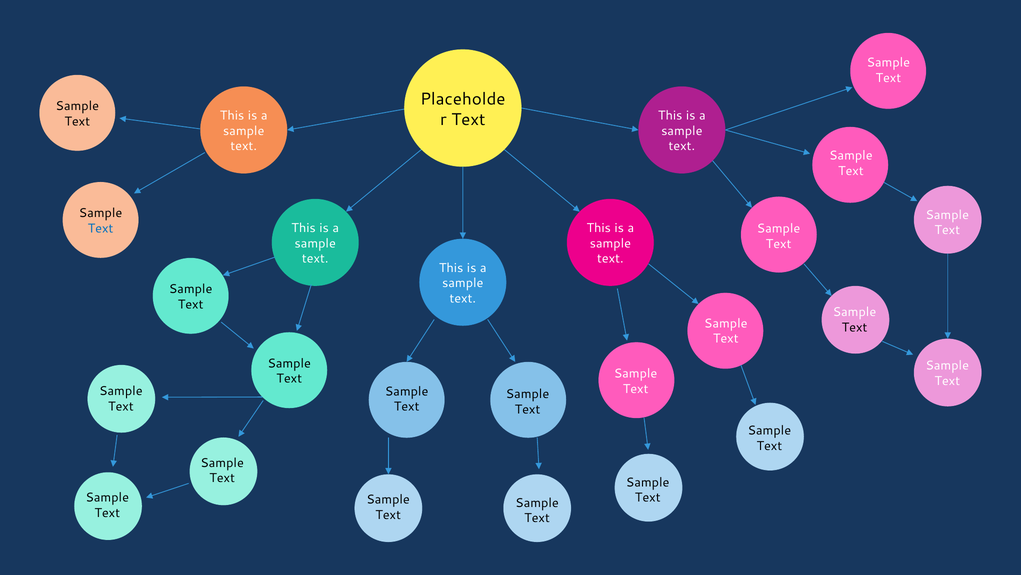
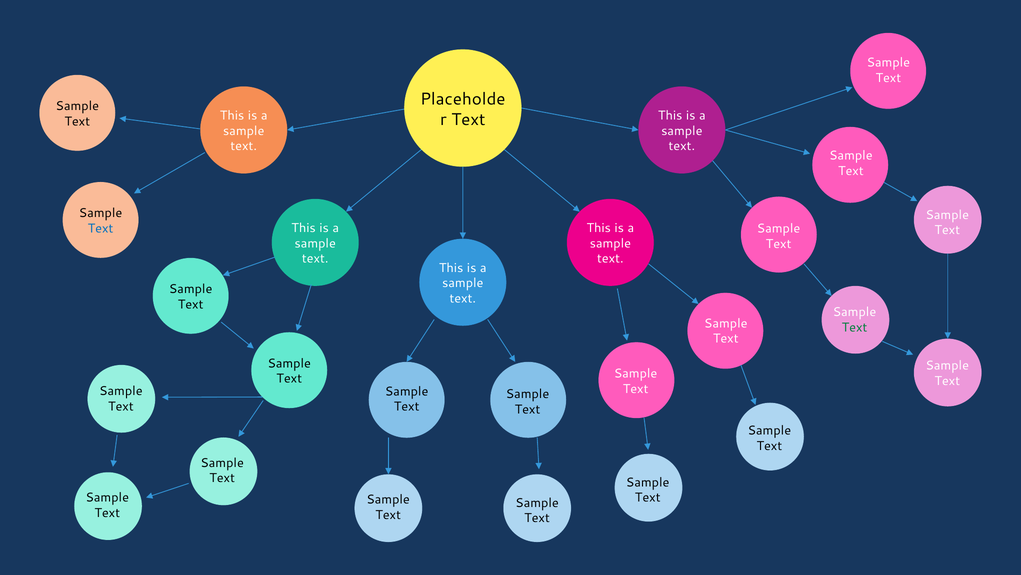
Text at (855, 327) colour: black -> green
